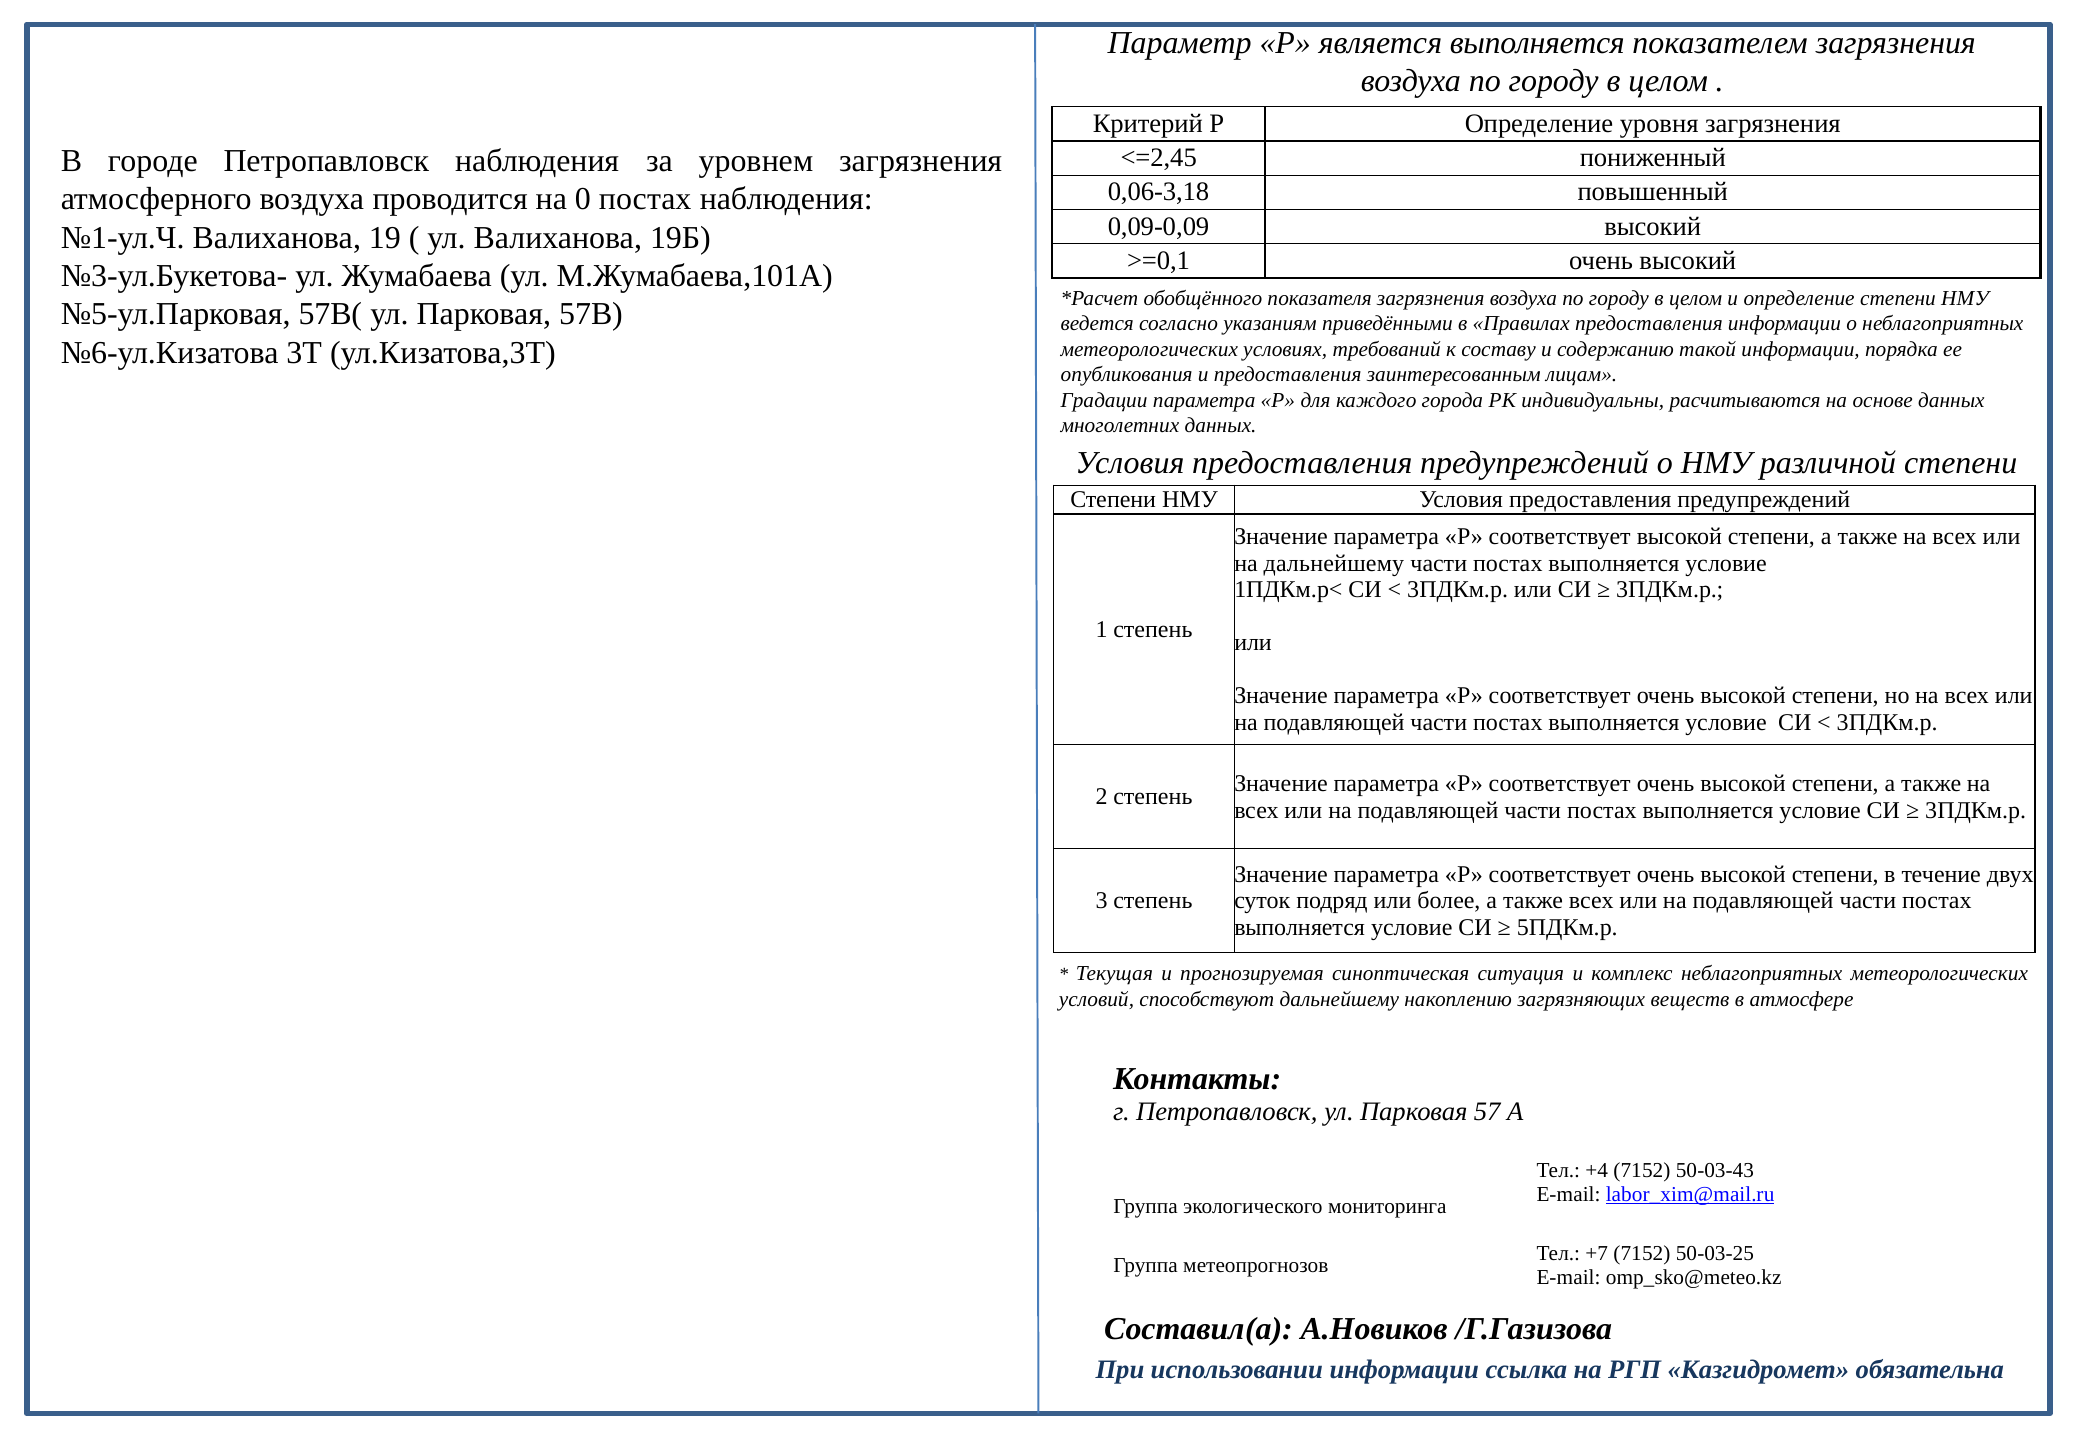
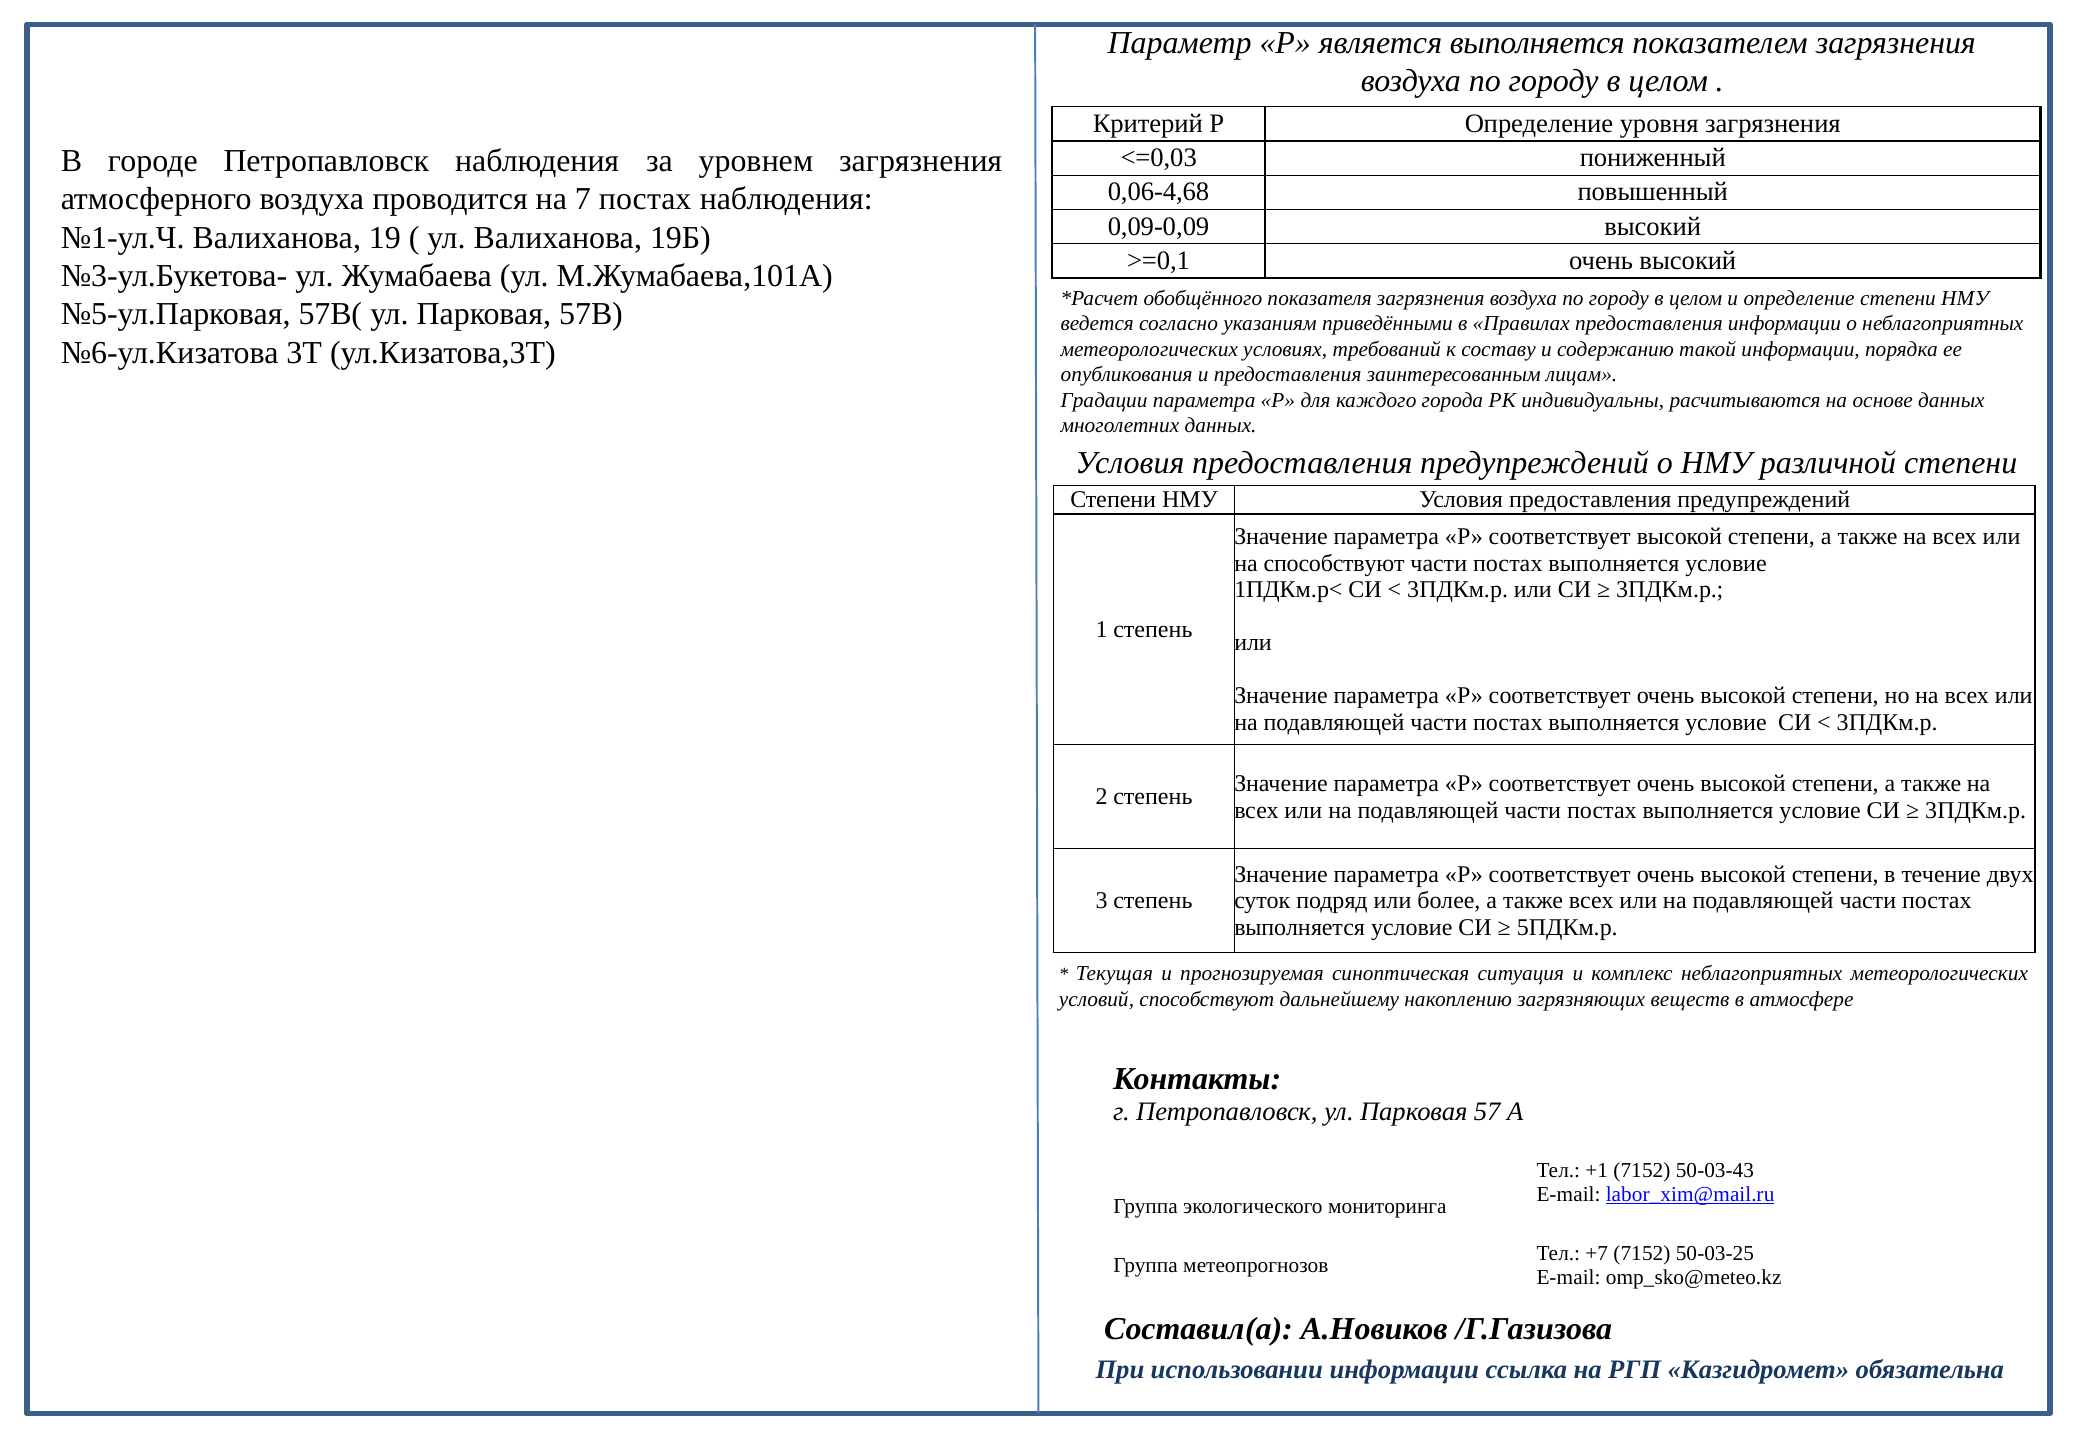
<=2,45: <=2,45 -> <=0,03
0,06-3,18: 0,06-3,18 -> 0,06-4,68
0: 0 -> 7
на дальнейшему: дальнейшему -> способствуют
+4: +4 -> +1
